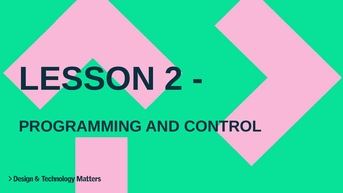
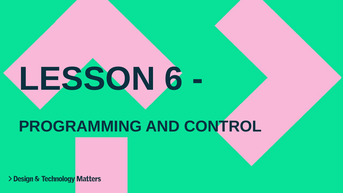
2: 2 -> 6
